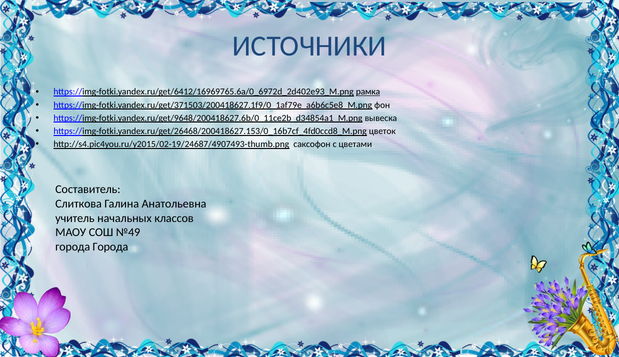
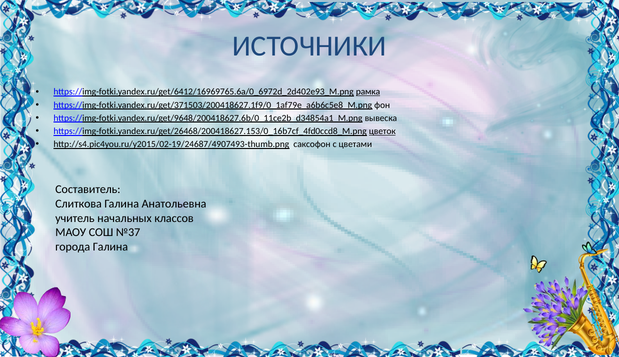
цветок underline: none -> present
№49: №49 -> №37
города Города: Города -> Галина
